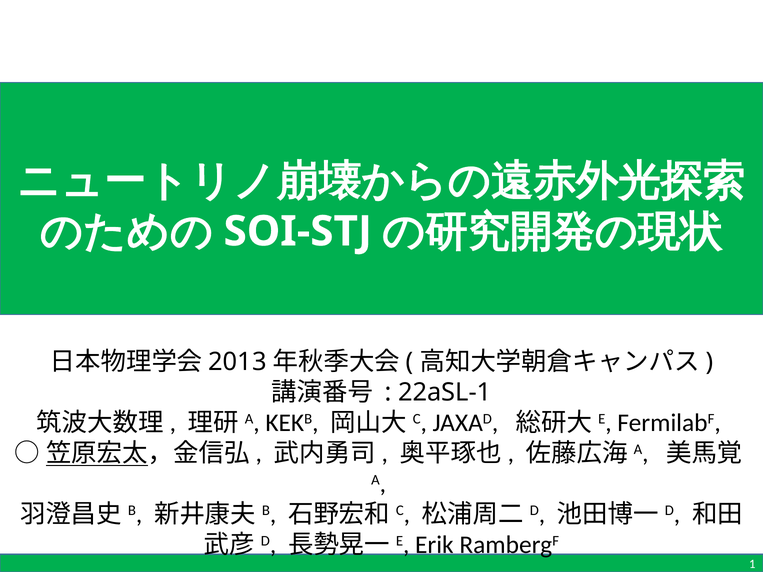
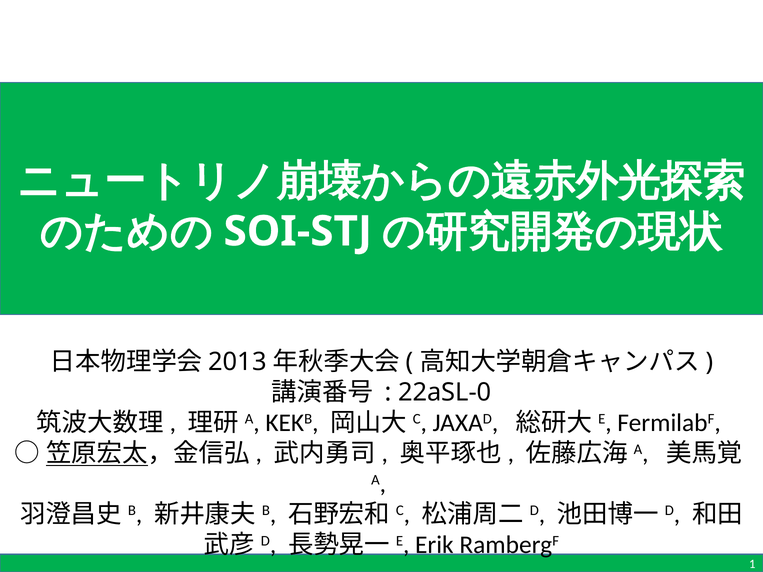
22aSL-1: 22aSL-1 -> 22aSL-0
